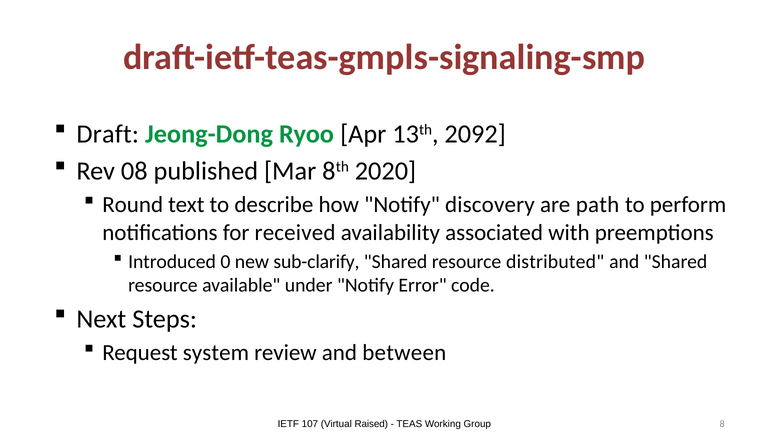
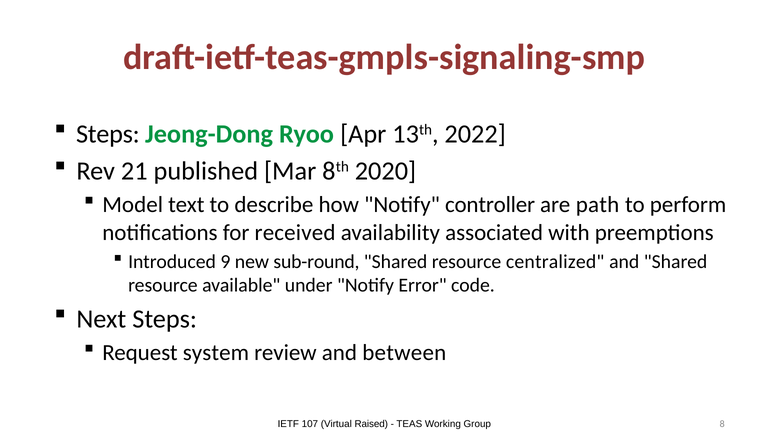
Draft at (108, 134): Draft -> Steps
2092: 2092 -> 2022
08: 08 -> 21
Round: Round -> Model
discovery: discovery -> controller
0: 0 -> 9
sub-clarify: sub-clarify -> sub-round
distributed: distributed -> centralized
